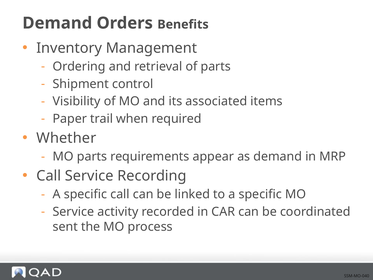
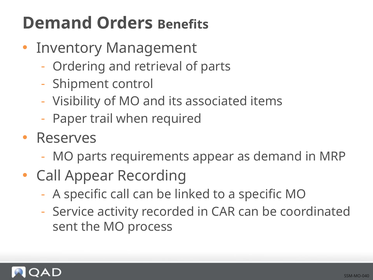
Whether: Whether -> Reserves
Call Service: Service -> Appear
